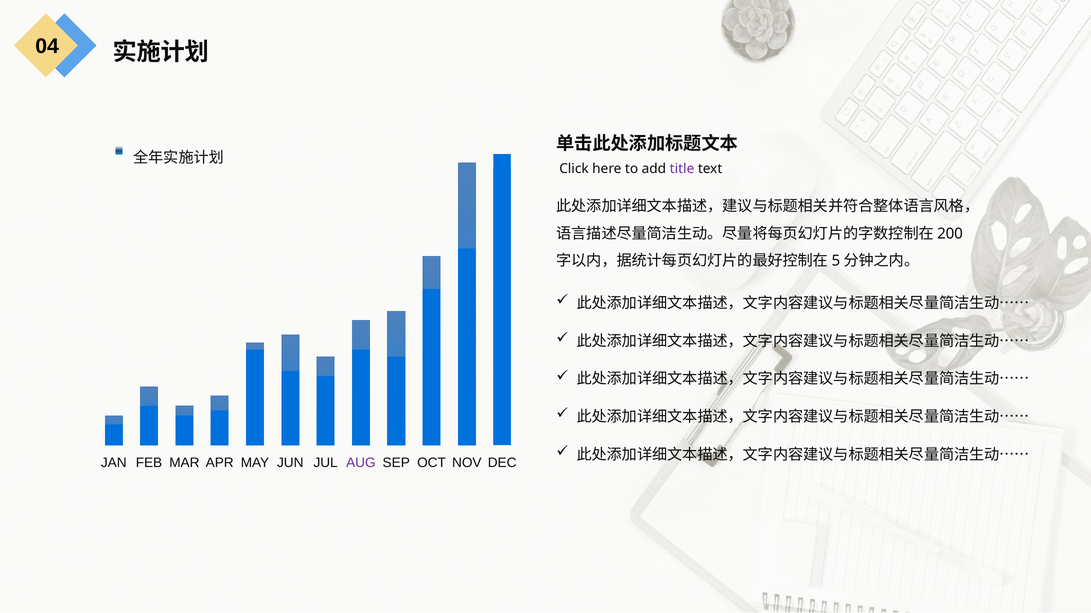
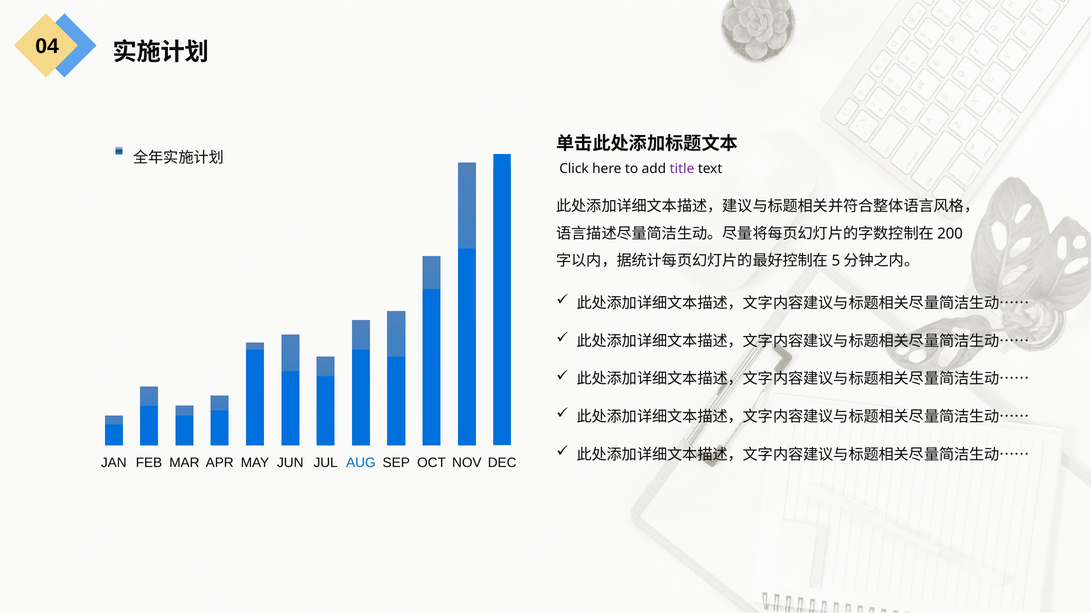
AUG colour: purple -> blue
